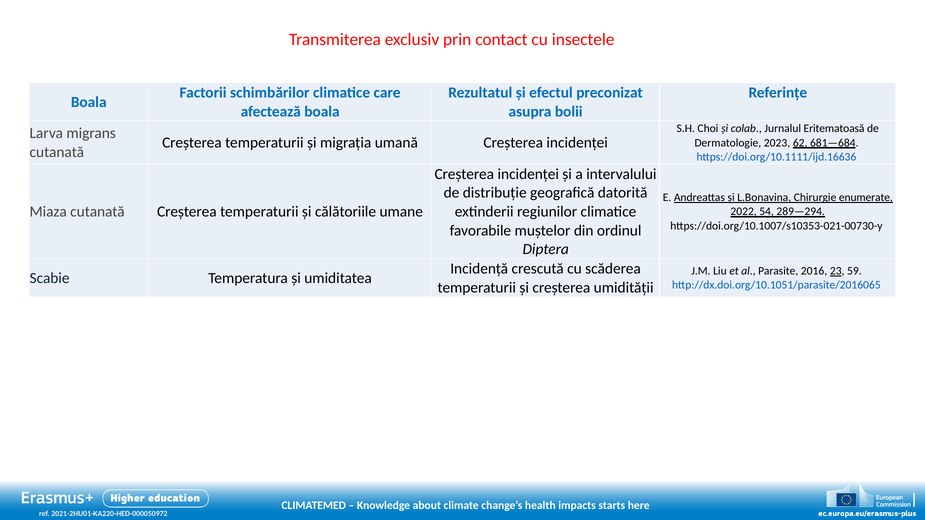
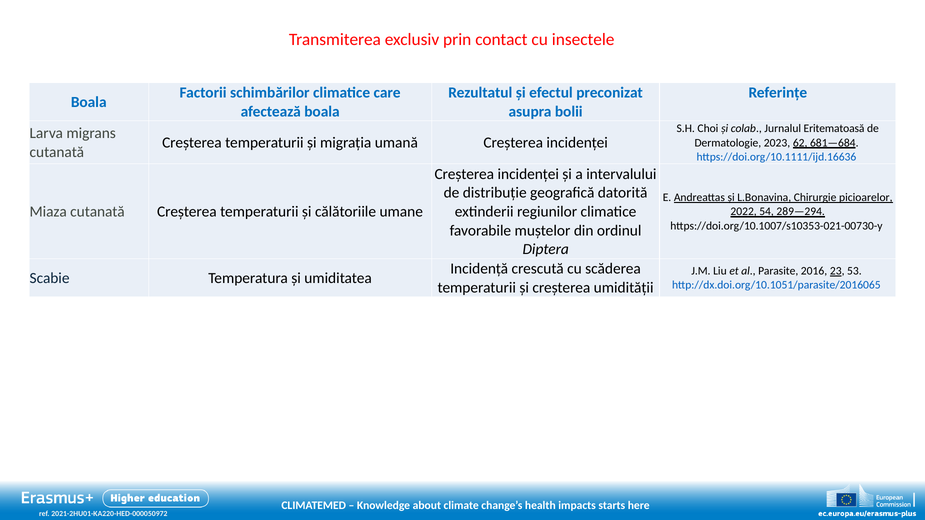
enumerate: enumerate -> picioarelor
59: 59 -> 53
